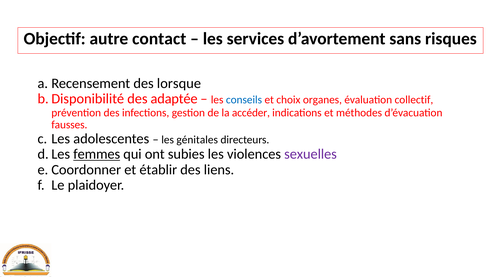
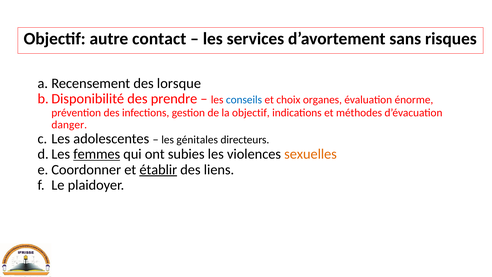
adaptée: adaptée -> prendre
collectif: collectif -> énorme
la accéder: accéder -> objectif
fausses: fausses -> danger
sexuelles colour: purple -> orange
établir underline: none -> present
